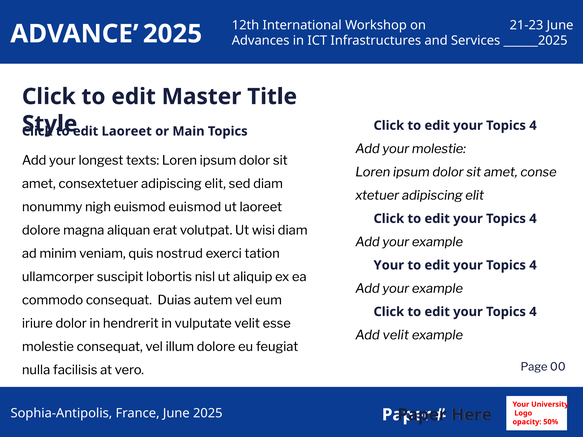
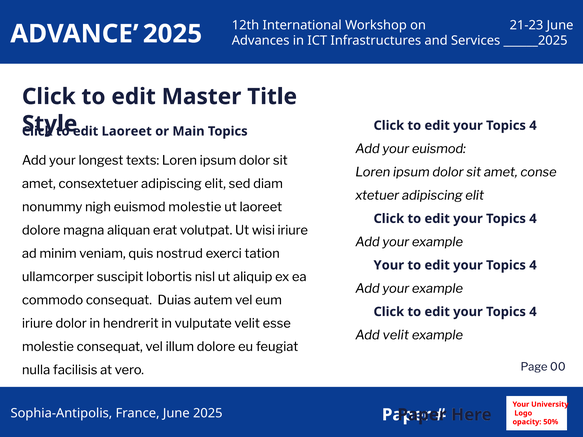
your molestie: molestie -> euismod
euismod euismod: euismod -> molestie
wisi diam: diam -> iriure
